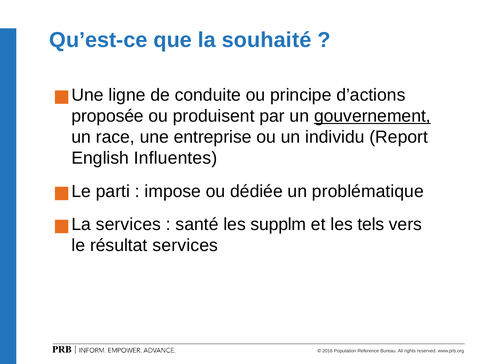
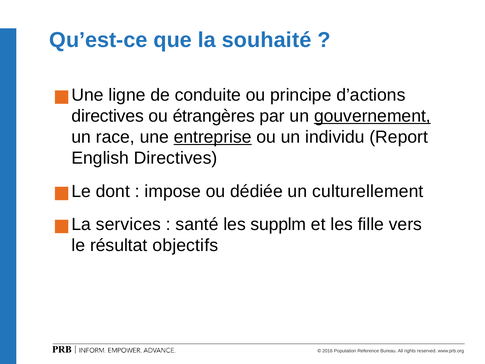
proposée at (108, 116): proposée -> directives
produisent: produisent -> étrangères
entreprise underline: none -> present
English Influentes: Influentes -> Directives
parti: parti -> dont
problématique: problématique -> culturellement
tels: tels -> fille
résultat services: services -> objectifs
